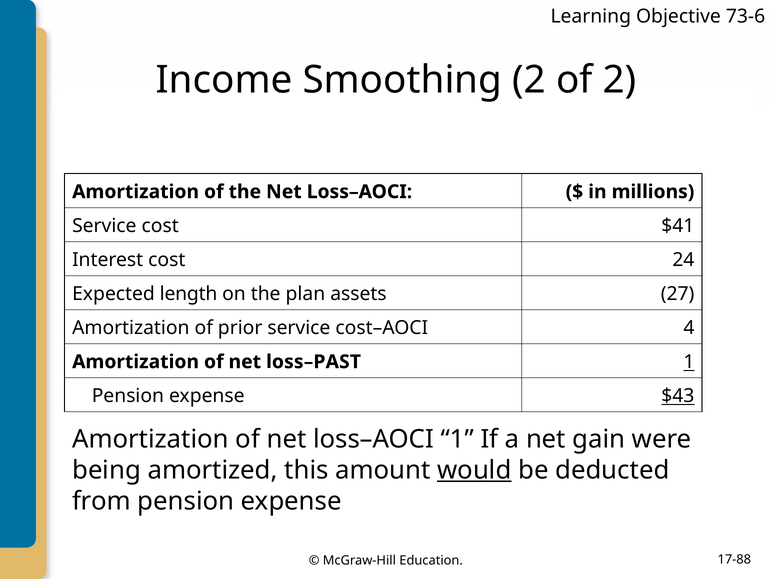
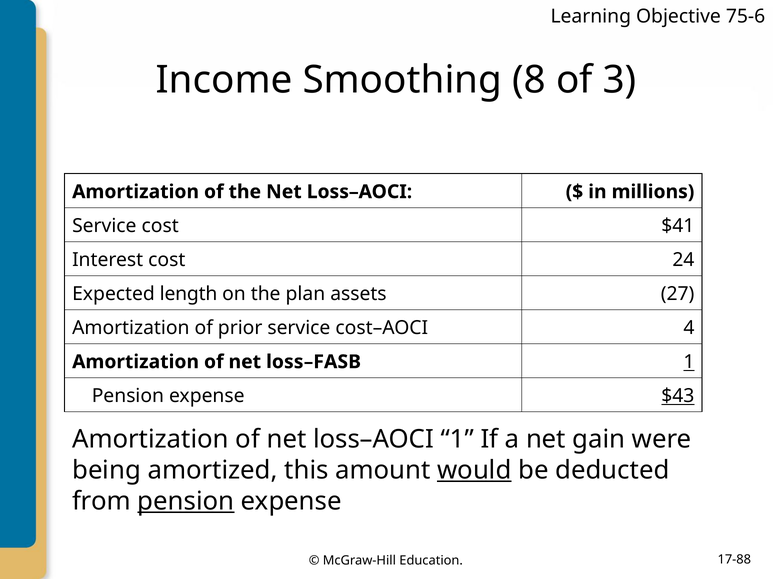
73-6: 73-6 -> 75-6
Smoothing 2: 2 -> 8
of 2: 2 -> 3
loss–PAST: loss–PAST -> loss–FASB
pension at (186, 502) underline: none -> present
